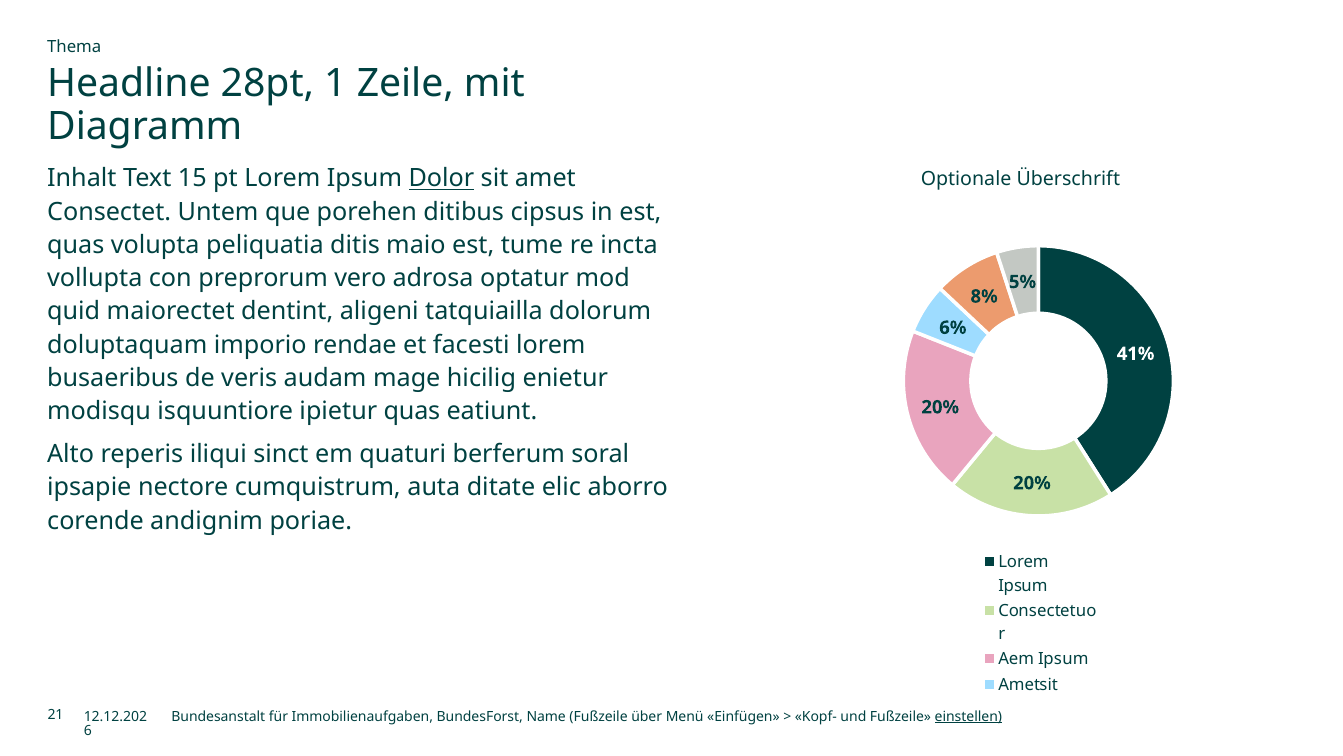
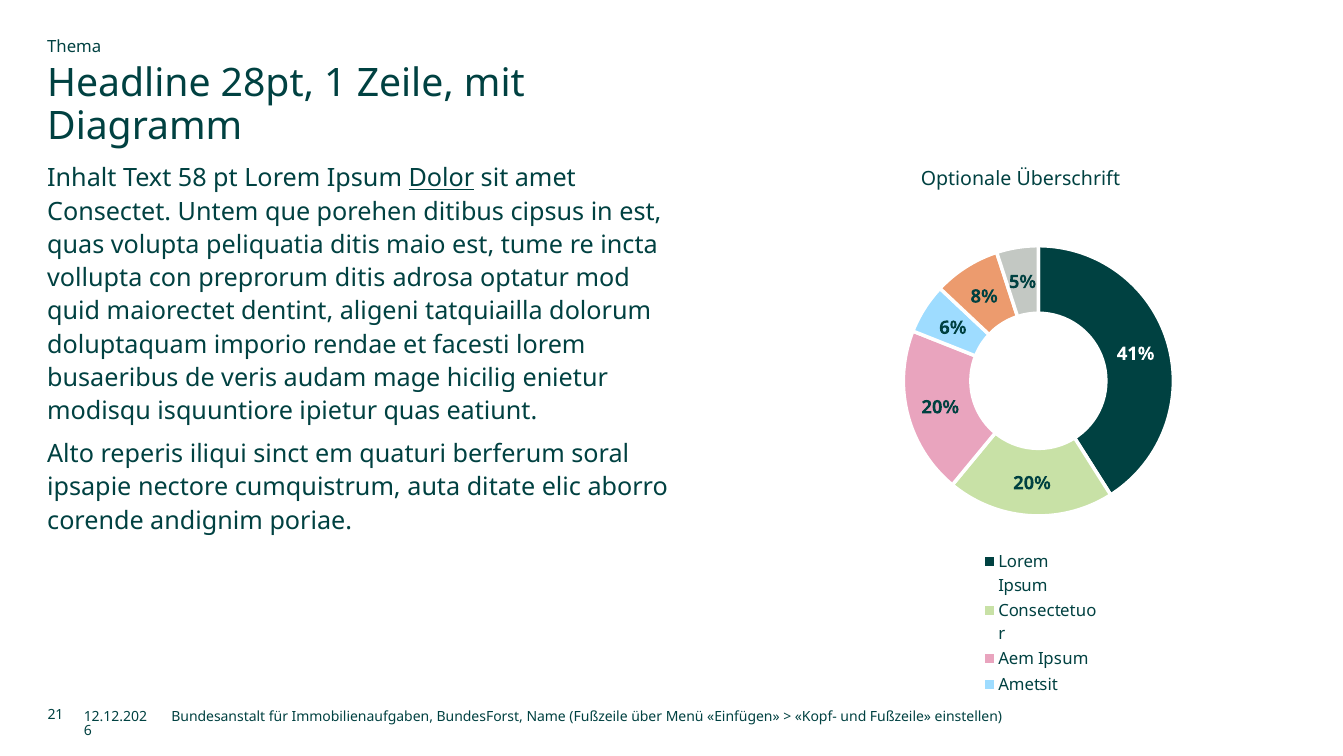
15: 15 -> 58
preprorum vero: vero -> ditis
einstellen underline: present -> none
